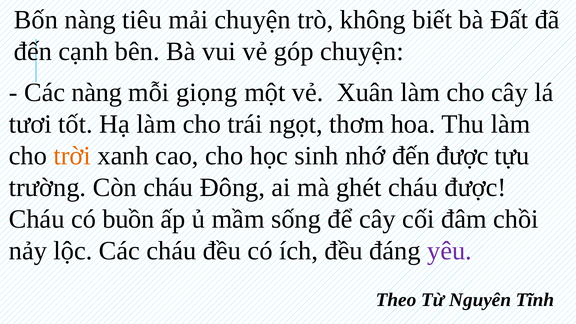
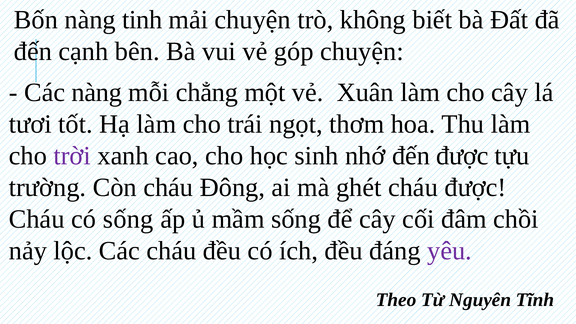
tiêu: tiêu -> tinh
giọng: giọng -> chẳng
trời colour: orange -> purple
có buồn: buồn -> sống
